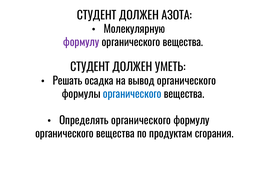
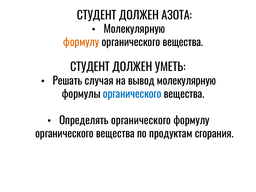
формулу at (81, 42) colour: purple -> orange
осадка: осадка -> случая
вывод органического: органического -> молекулярную
